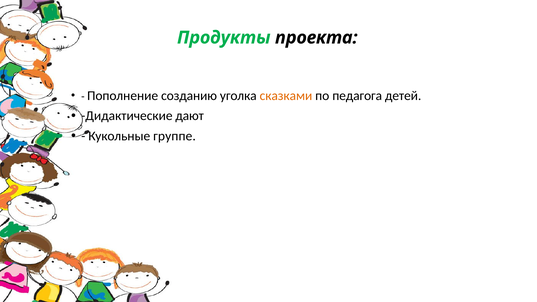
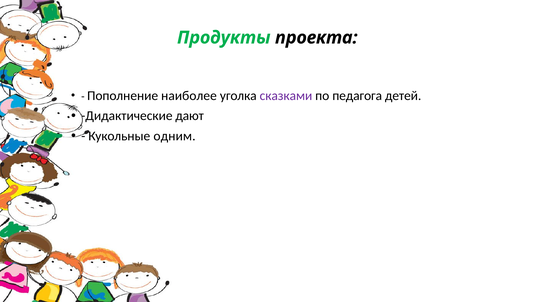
созданию: созданию -> наиболее
сказками colour: orange -> purple
группе: группе -> одним
